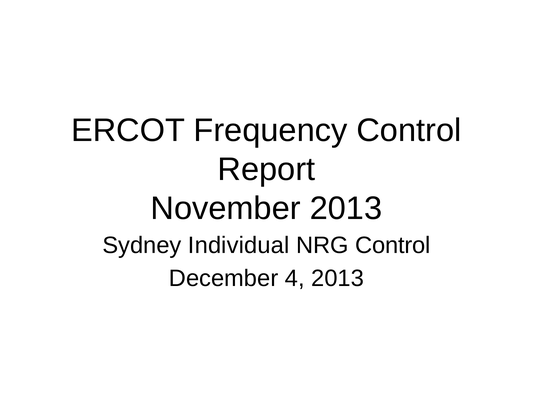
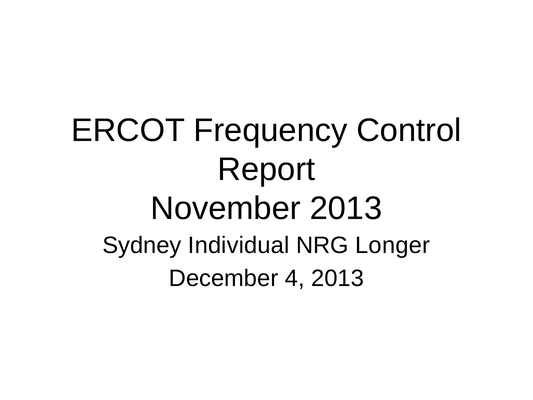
NRG Control: Control -> Longer
